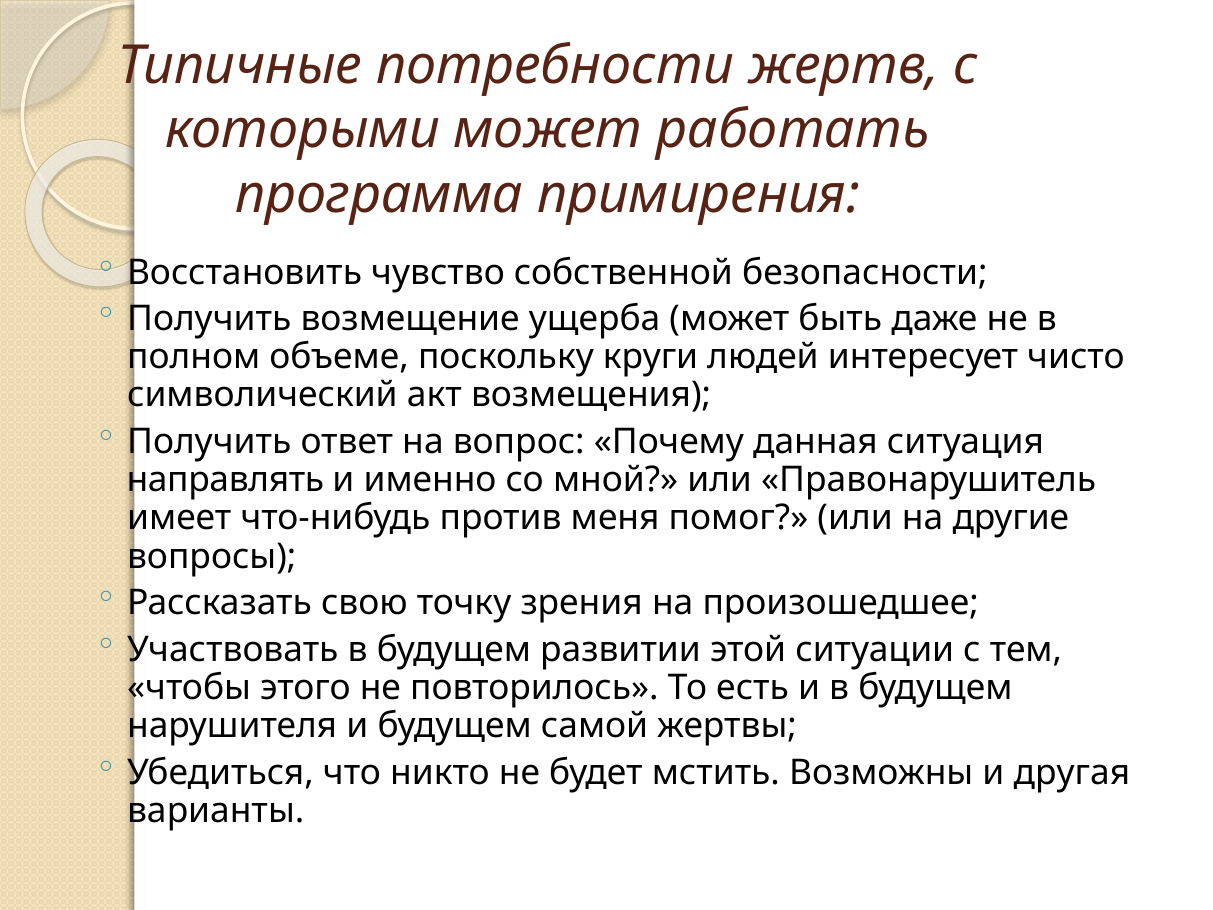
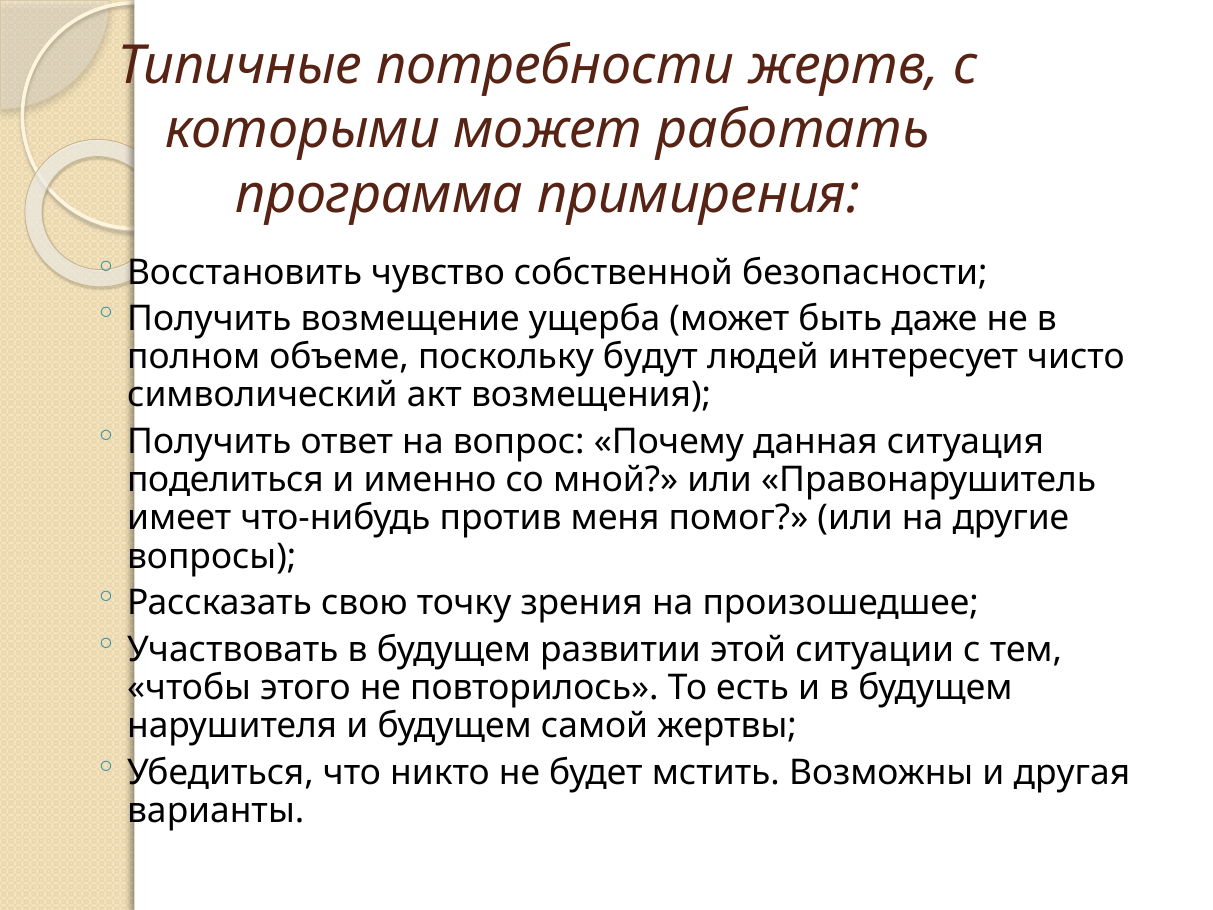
круги: круги -> будут
направлять: направлять -> поделиться
